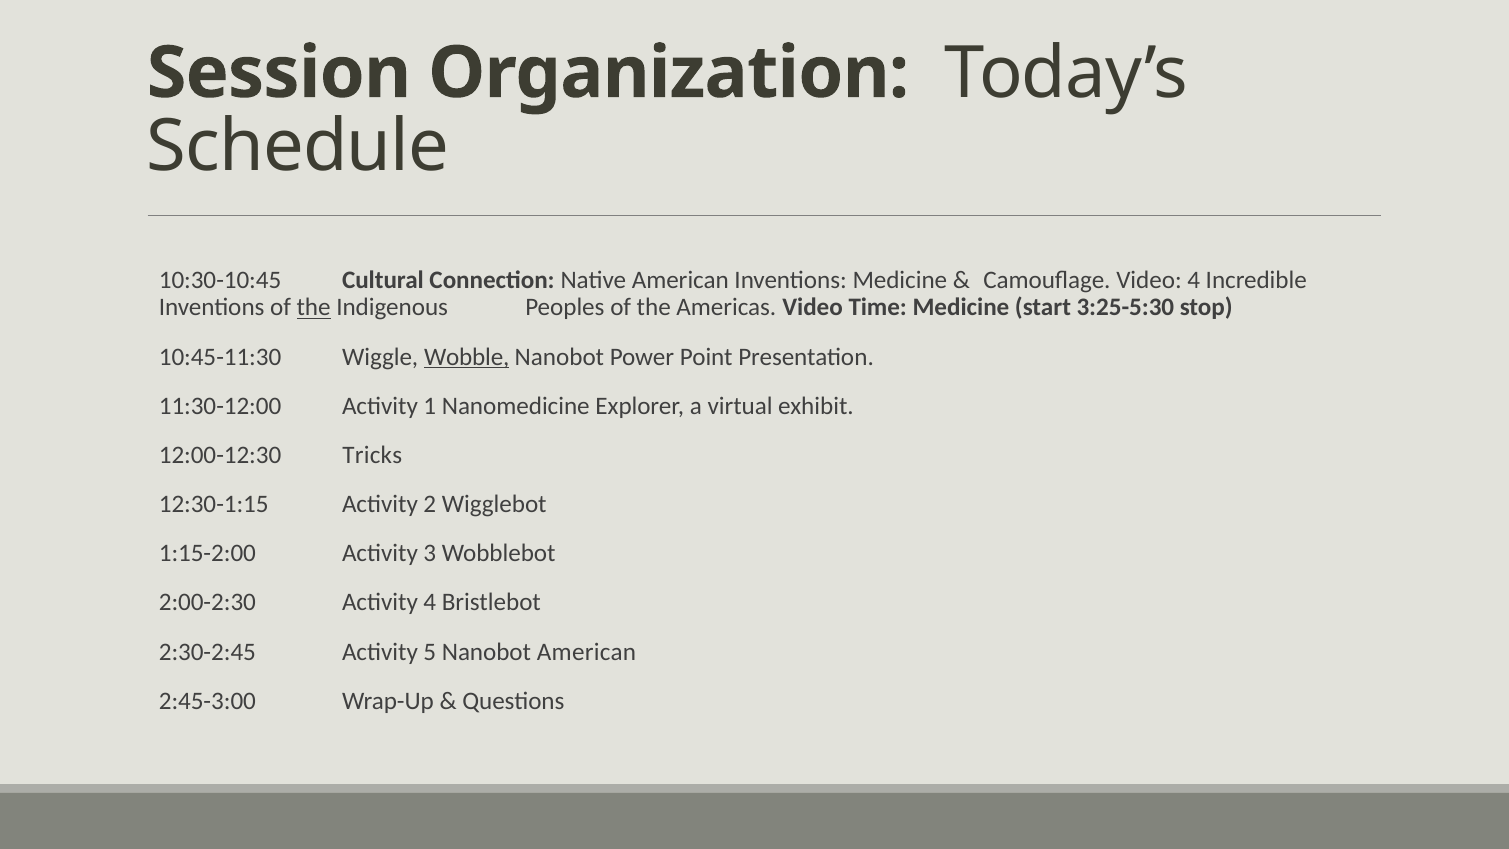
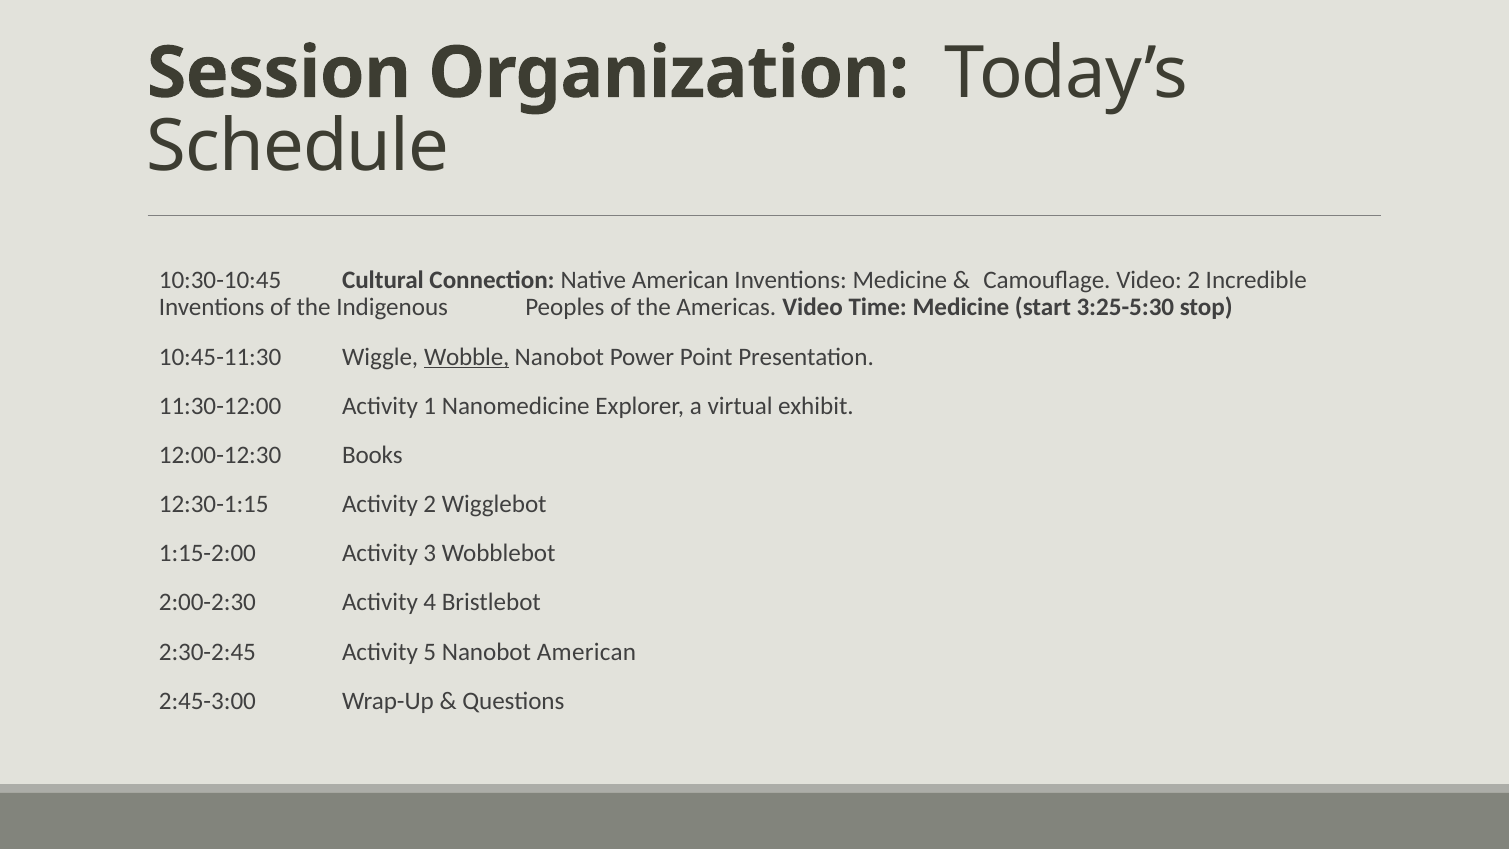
Video 4: 4 -> 2
the at (314, 308) underline: present -> none
Tricks: Tricks -> Books
